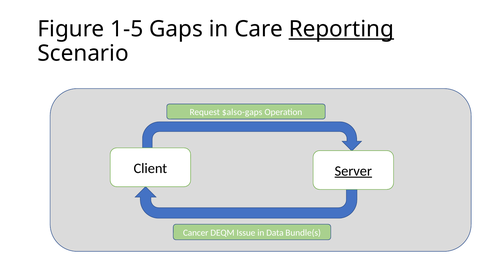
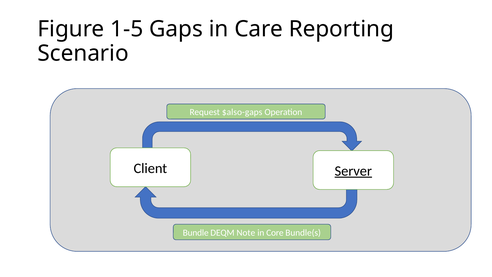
Reporting underline: present -> none
Cancer: Cancer -> Bundle
Issue: Issue -> Note
Data: Data -> Core
